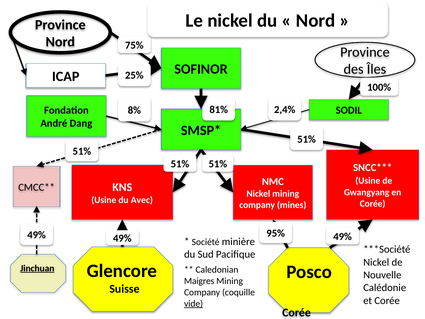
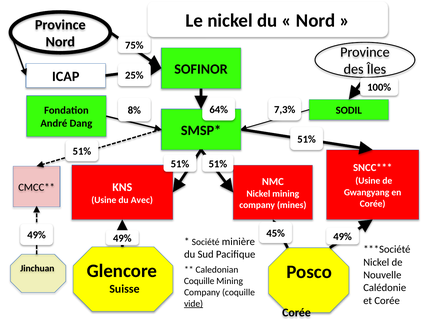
81%: 81% -> 64%
2,4%: 2,4% -> 7,3%
95%: 95% -> 45%
Jinchuan underline: present -> none
Maigres at (199, 281): Maigres -> Coquille
